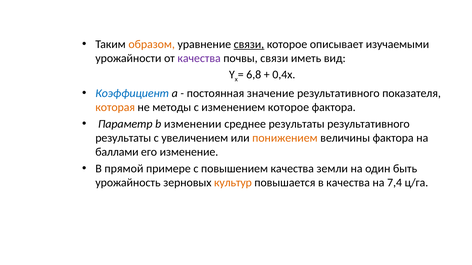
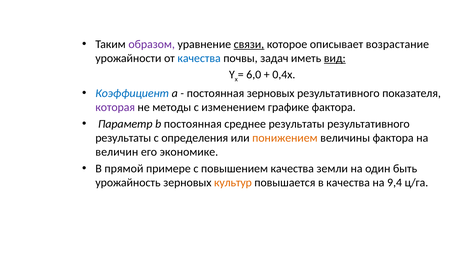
образом colour: orange -> purple
изучаемыми: изучаемыми -> возрастание
качества at (199, 58) colour: purple -> blue
почвы связи: связи -> задач
вид underline: none -> present
6,8: 6,8 -> 6,0
постоянная значение: значение -> зерновых
которая colour: orange -> purple
изменением которое: которое -> графике
b изменении: изменении -> постоянная
увеличением: увеличением -> определения
баллами: баллами -> величин
изменение: изменение -> экономике
7,4: 7,4 -> 9,4
